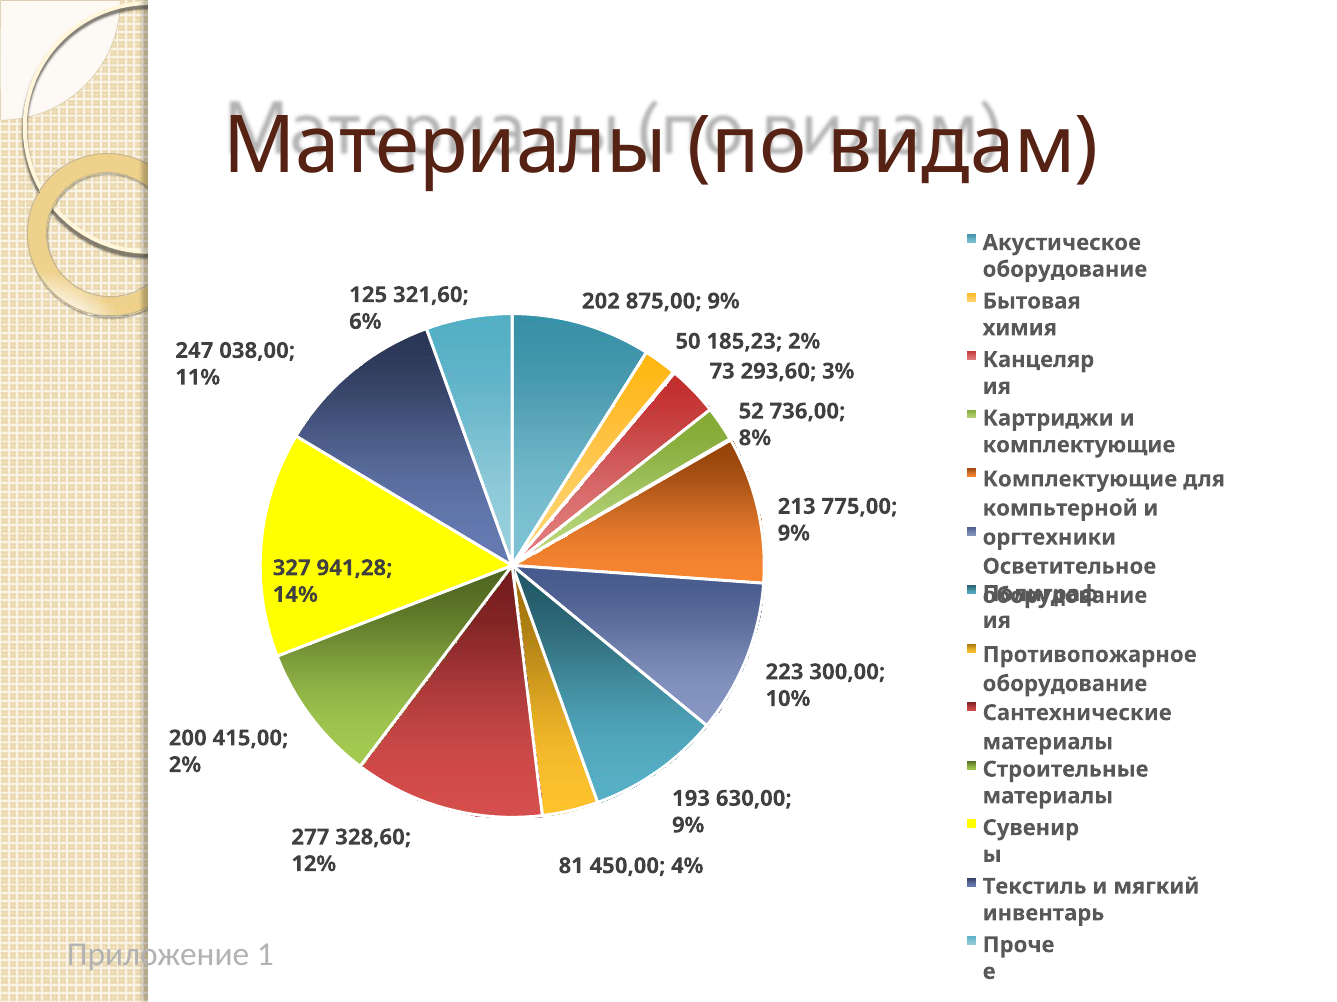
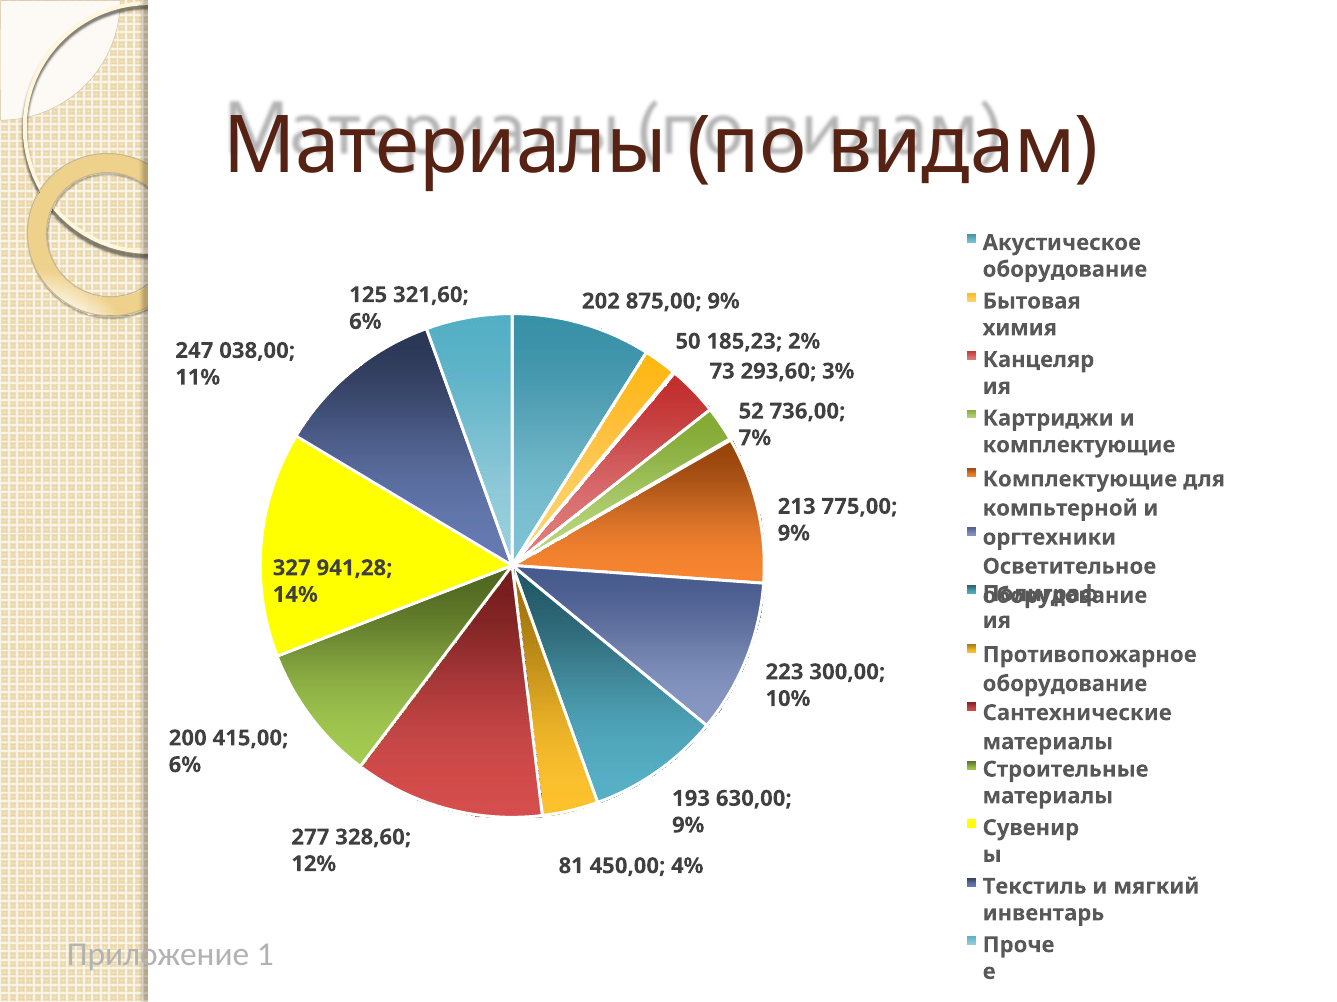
8%: 8% -> 7%
2% at (185, 765): 2% -> 6%
